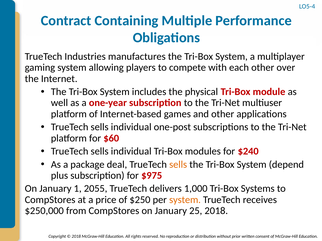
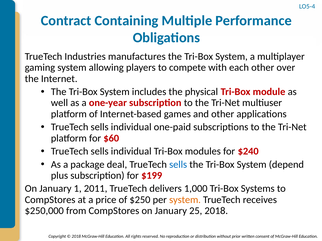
one-post: one-post -> one-paid
sells at (178, 165) colour: orange -> blue
$975: $975 -> $199
2055: 2055 -> 2011
